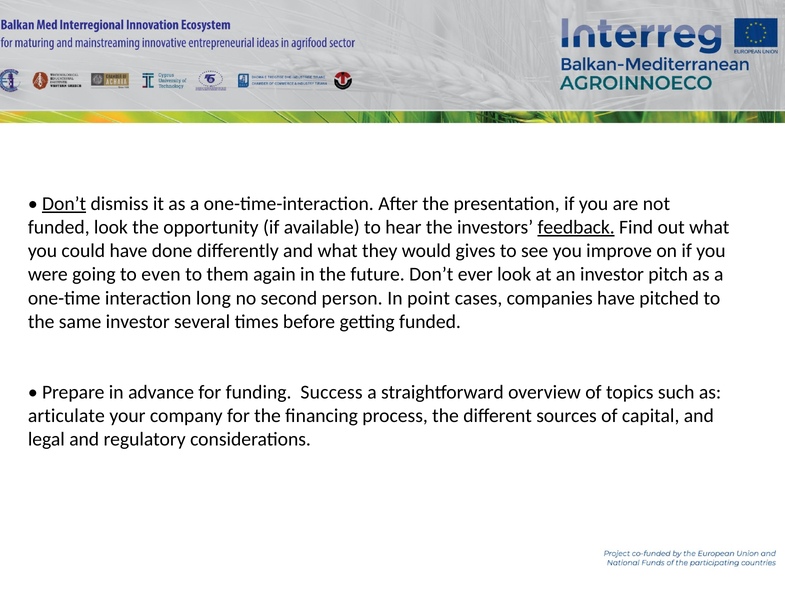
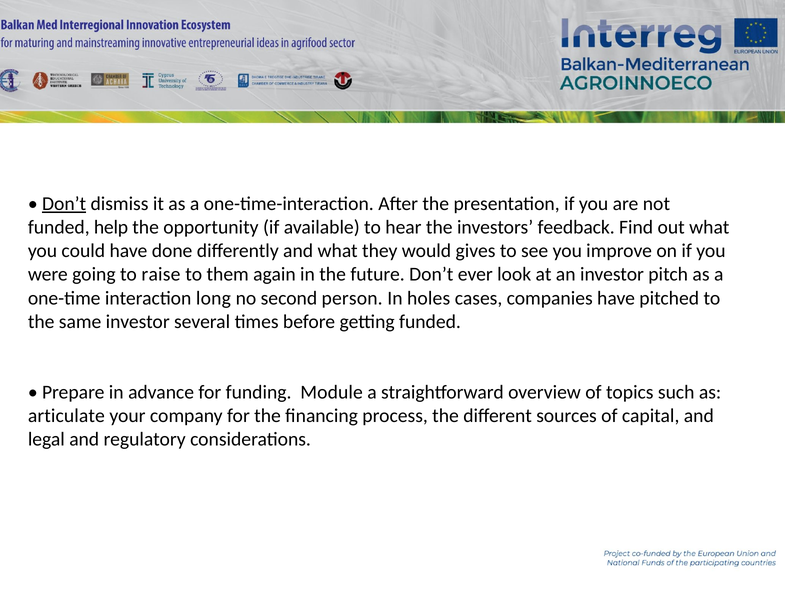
funded look: look -> help
feedback underline: present -> none
even: even -> raise
point: point -> holes
Success: Success -> Module
